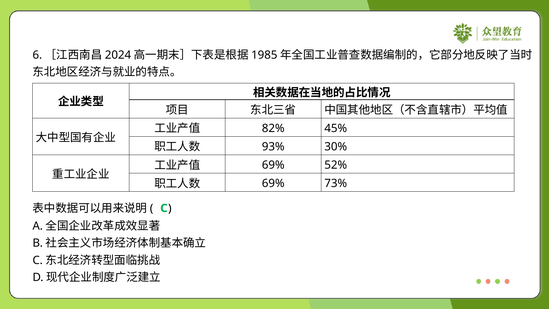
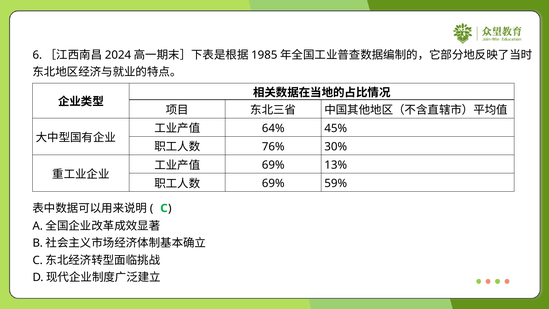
82%: 82% -> 64%
93%: 93% -> 76%
52%: 52% -> 13%
73%: 73% -> 59%
